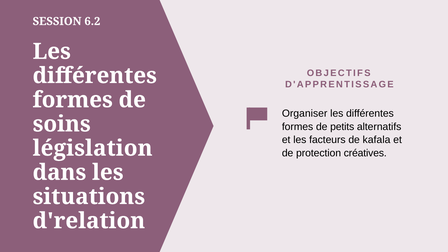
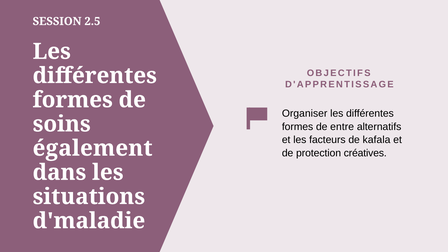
6.2: 6.2 -> 2.5
petits: petits -> entre
législation: législation -> également
d'relation: d'relation -> d'maladie
